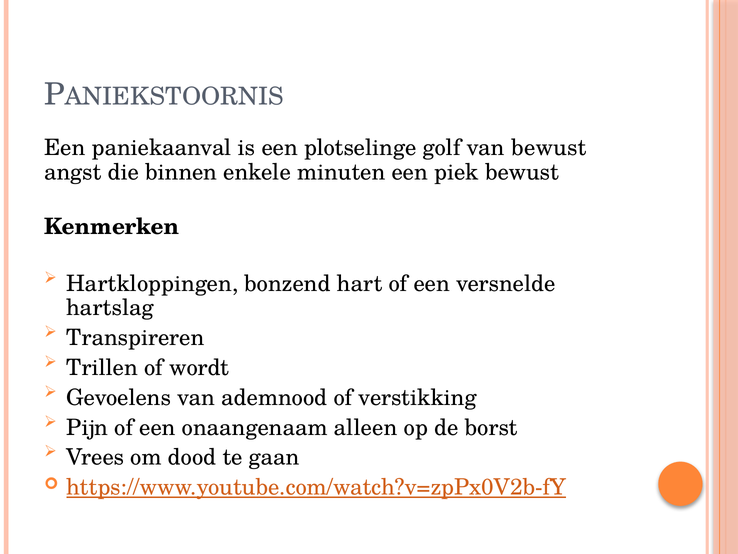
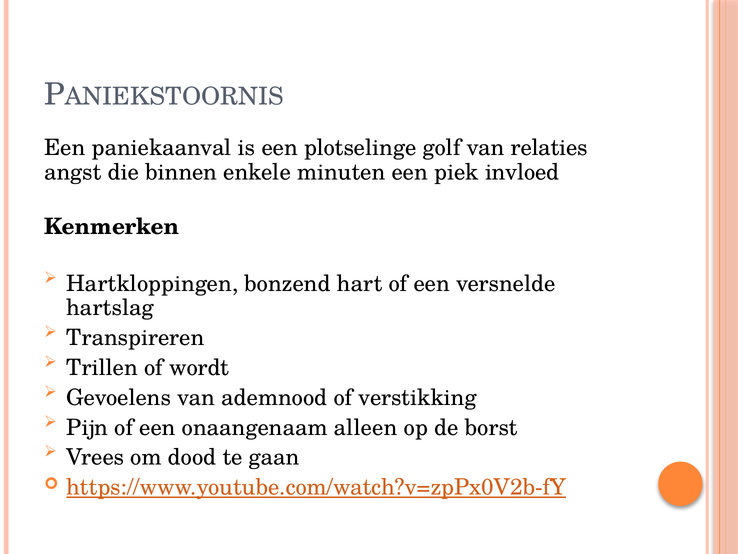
van bewust: bewust -> relaties
piek bewust: bewust -> invloed
